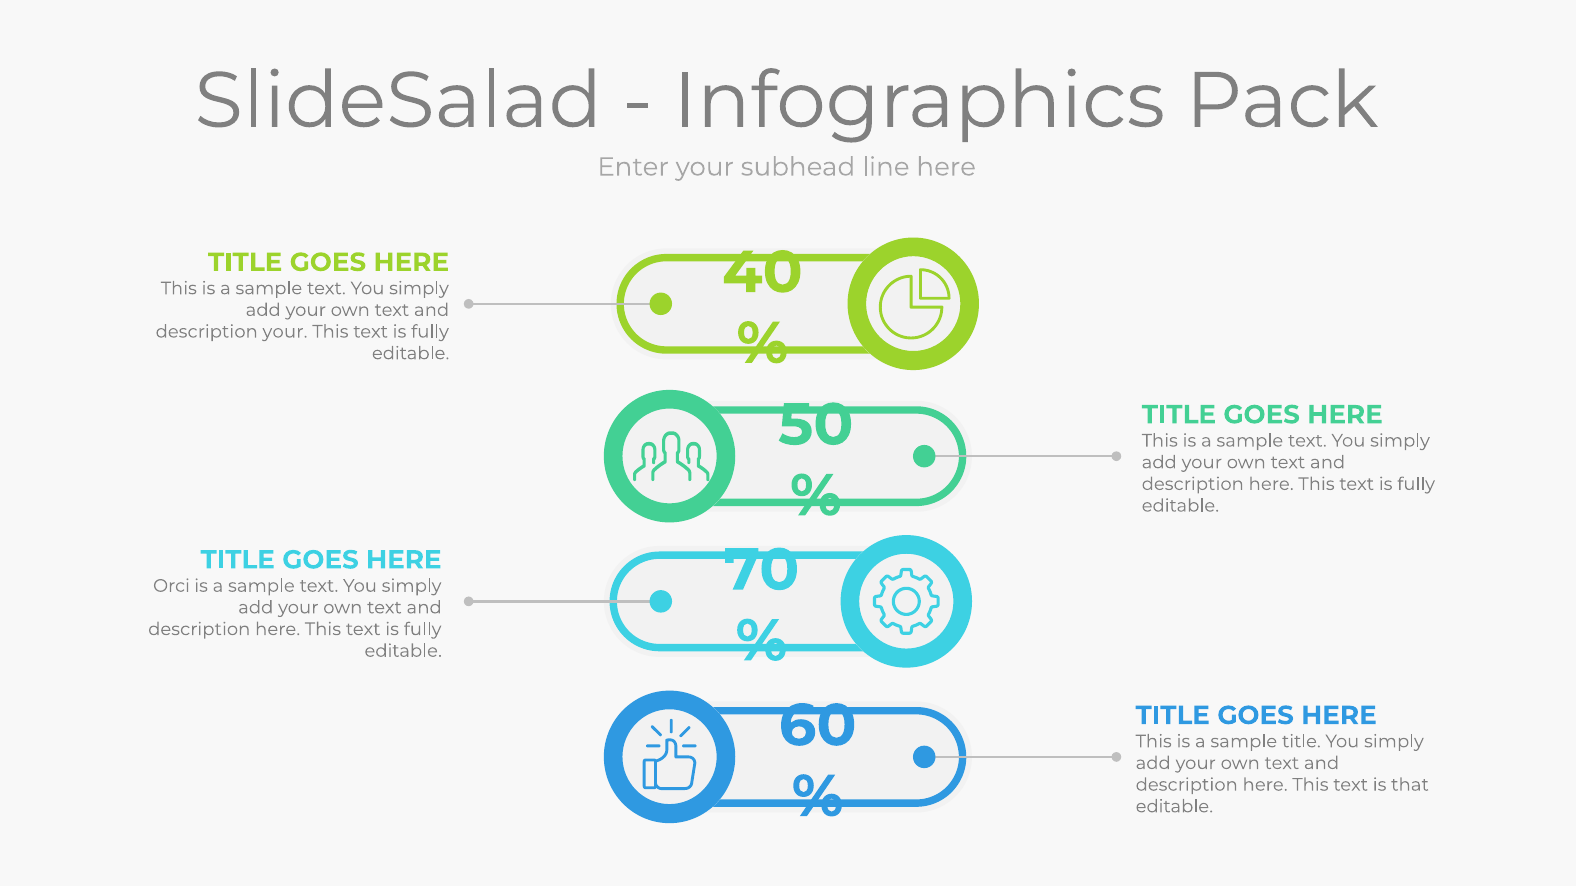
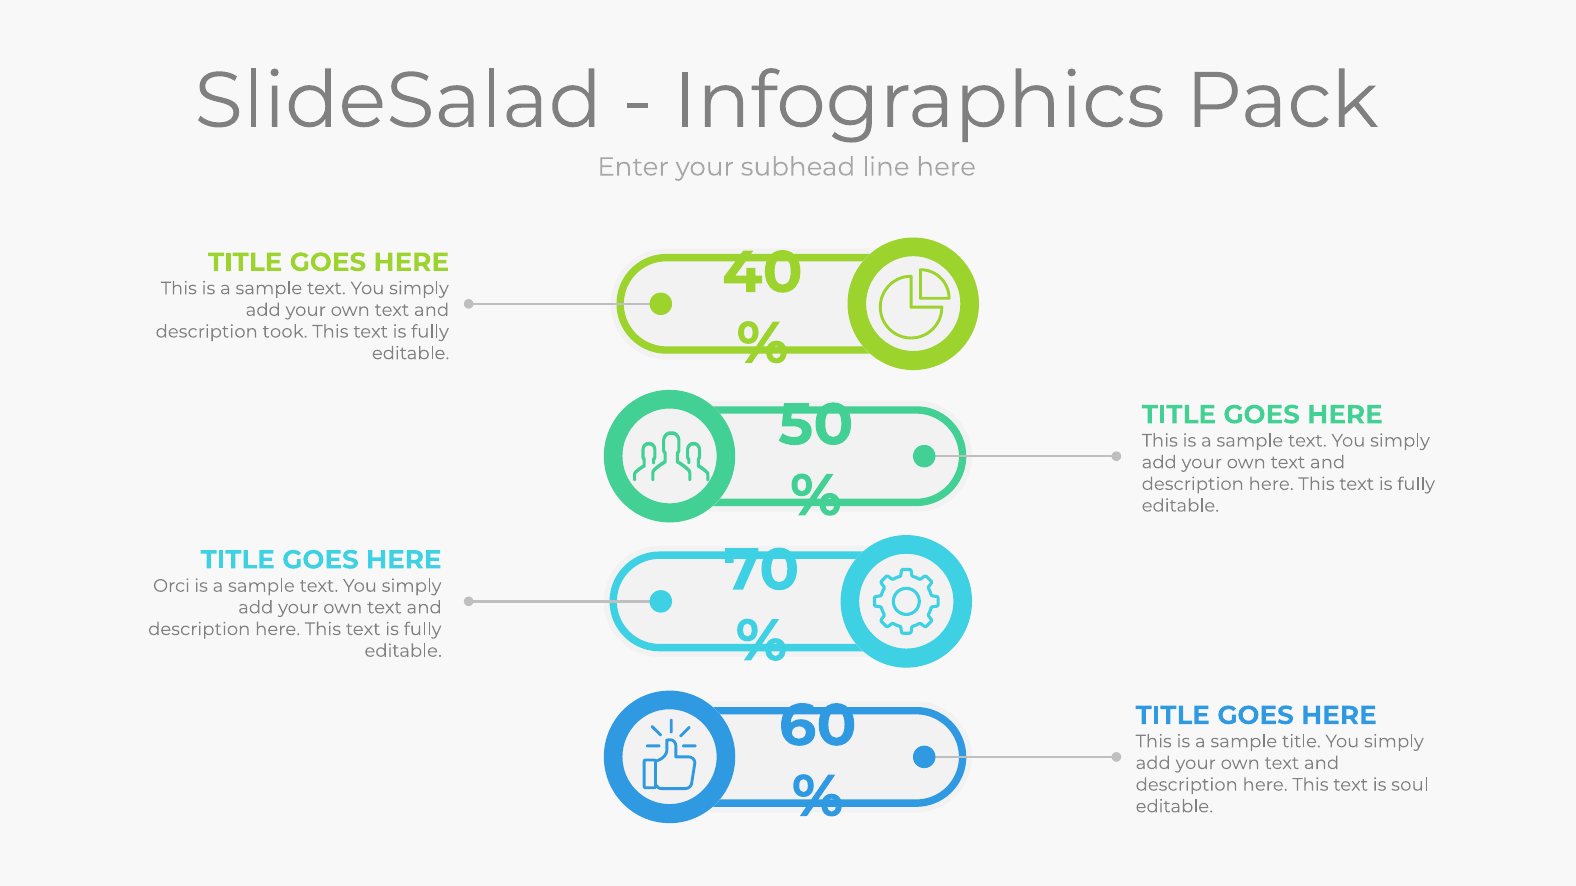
description your: your -> took
that: that -> soul
